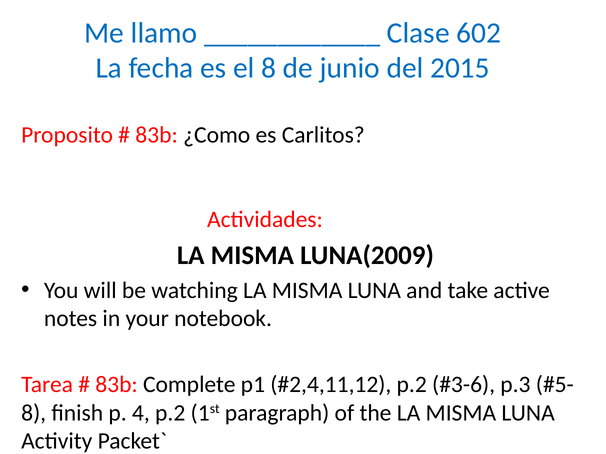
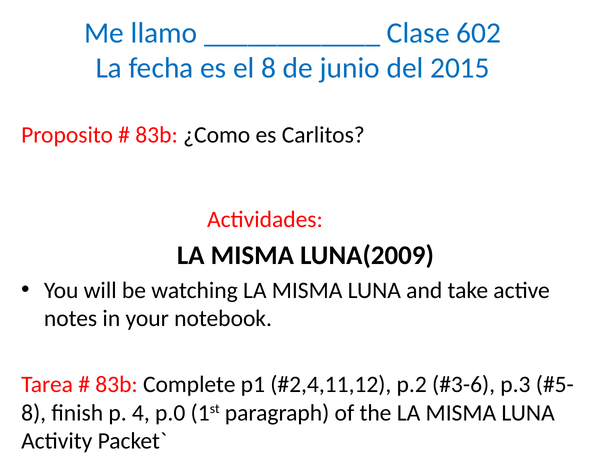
4 p.2: p.2 -> p.0
